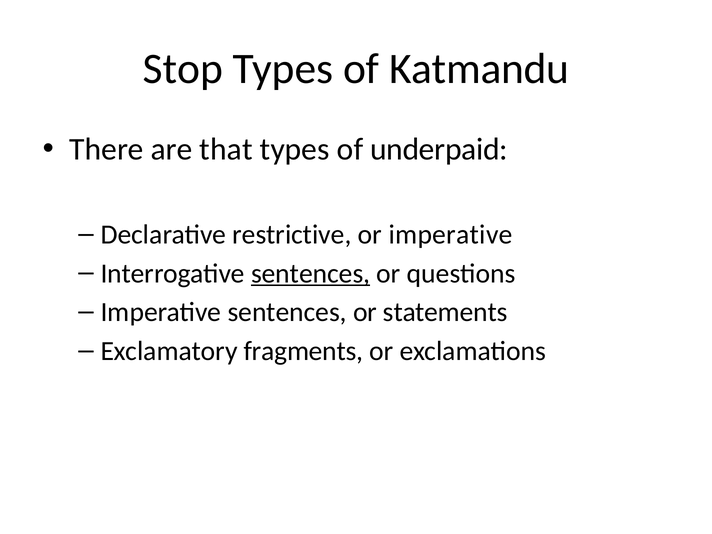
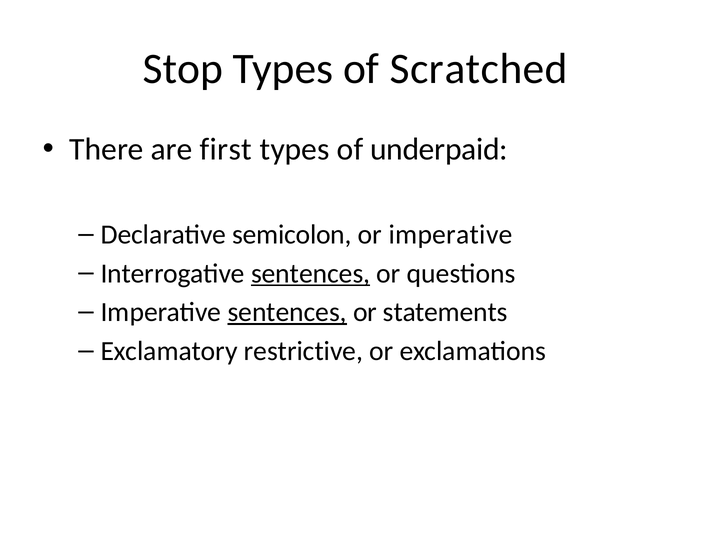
Katmandu: Katmandu -> Scratched
that: that -> first
restrictive: restrictive -> semicolon
sentences at (287, 312) underline: none -> present
fragments: fragments -> restrictive
